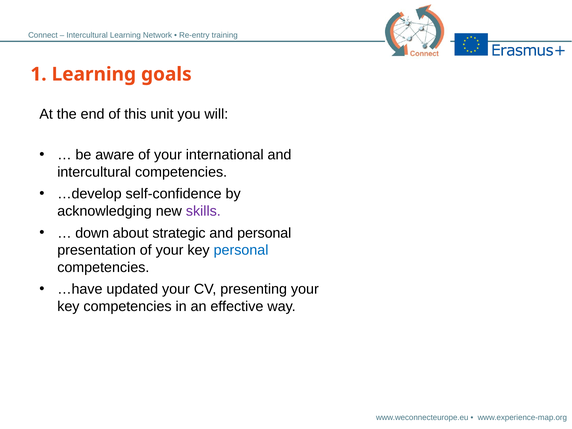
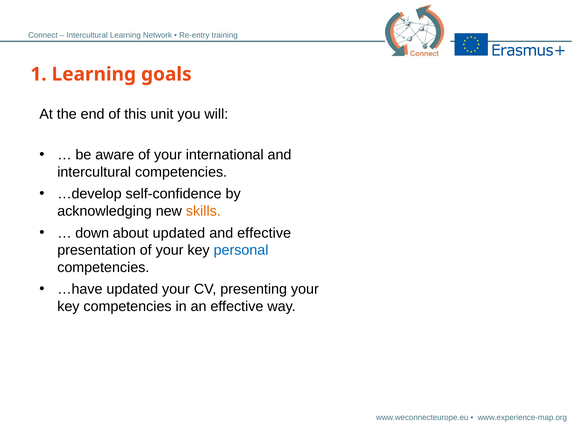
skills colour: purple -> orange
about strategic: strategic -> updated
and personal: personal -> effective
